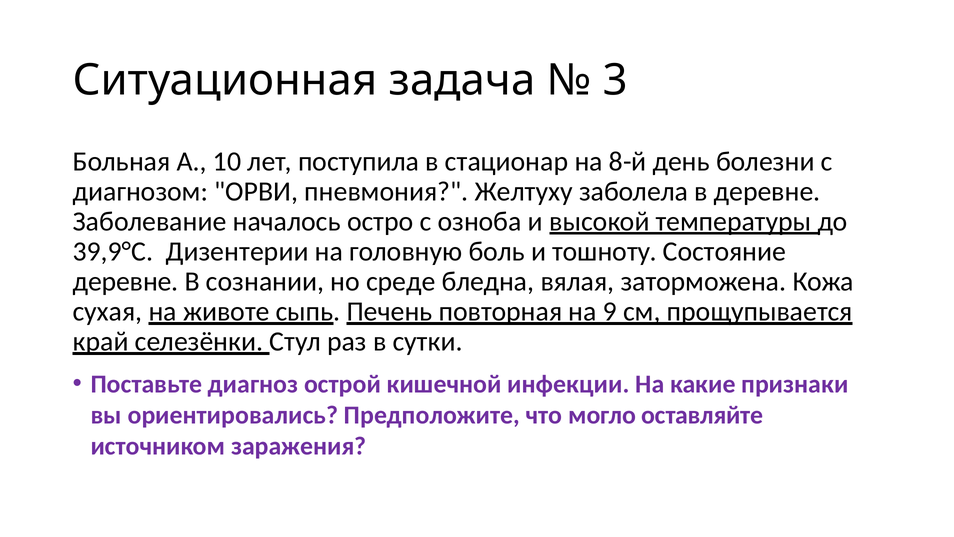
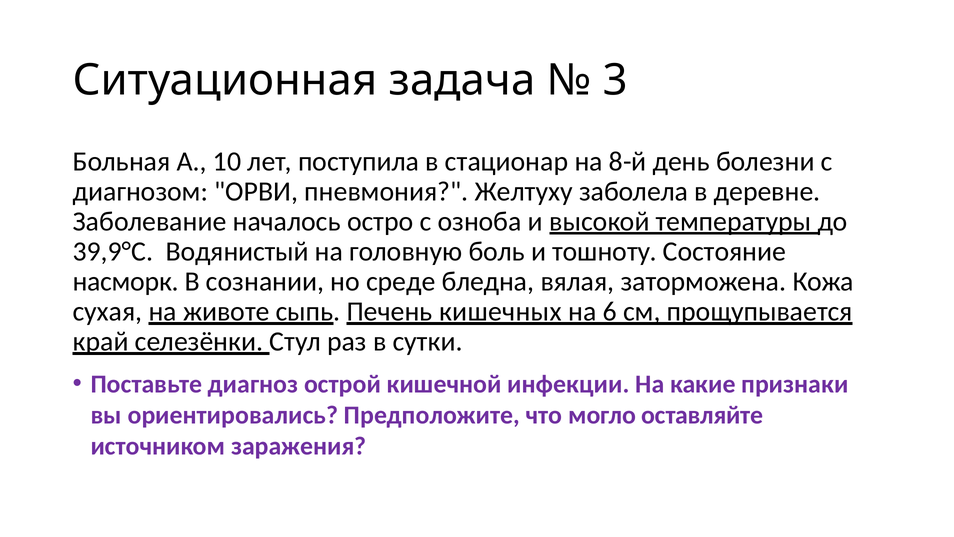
Дизентерии: Дизентерии -> Водянистый
деревне at (126, 281): деревне -> насморк
повторная: повторная -> кишечных
9: 9 -> 6
